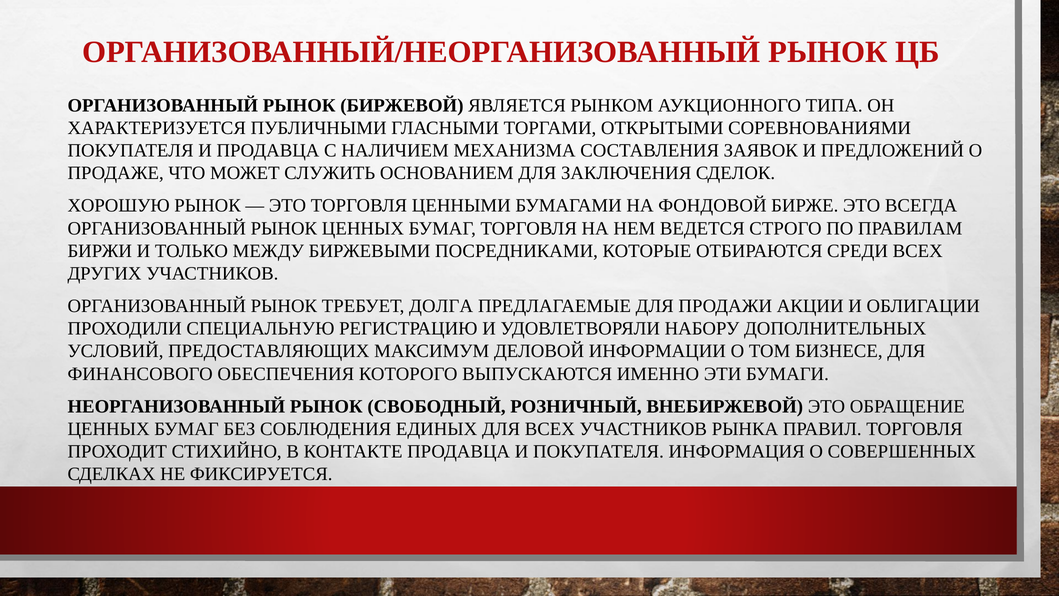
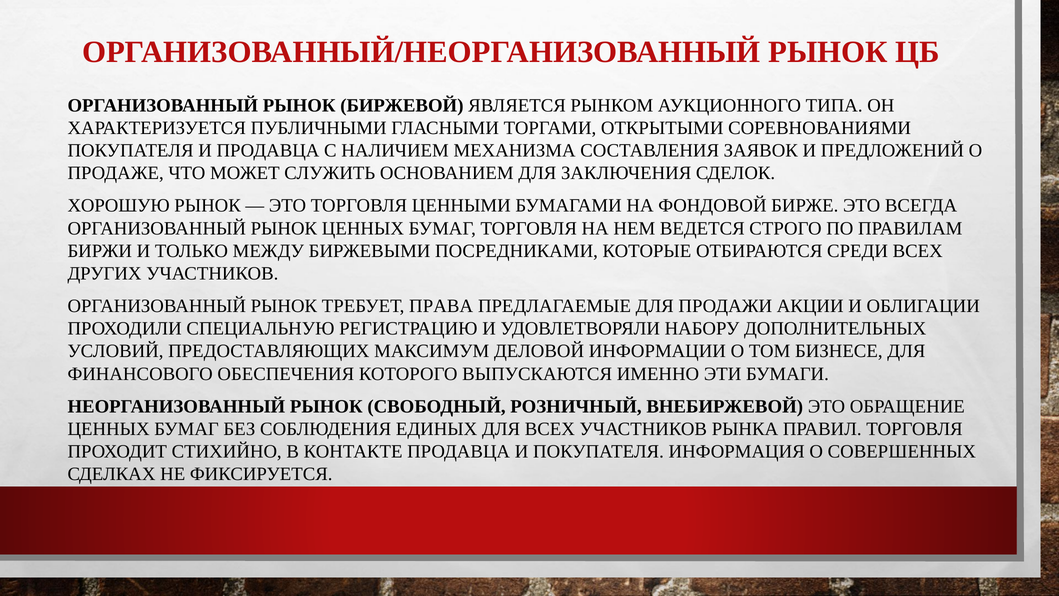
ДОЛГА: ДОЛГА -> ПРАВА
